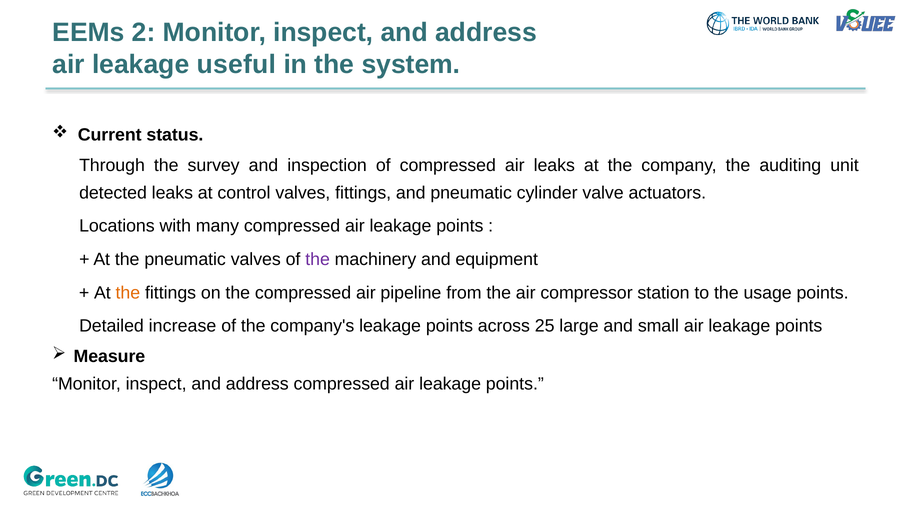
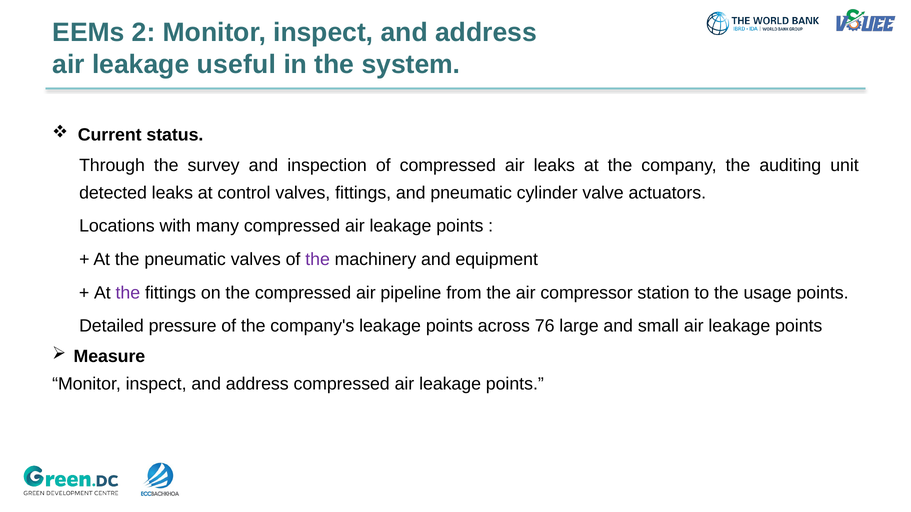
the at (128, 293) colour: orange -> purple
increase: increase -> pressure
25: 25 -> 76
